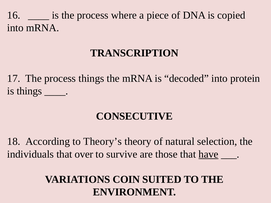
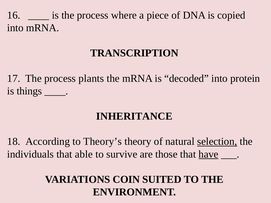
process things: things -> plants
CONSECUTIVE: CONSECUTIVE -> INHERITANCE
selection underline: none -> present
over: over -> able
